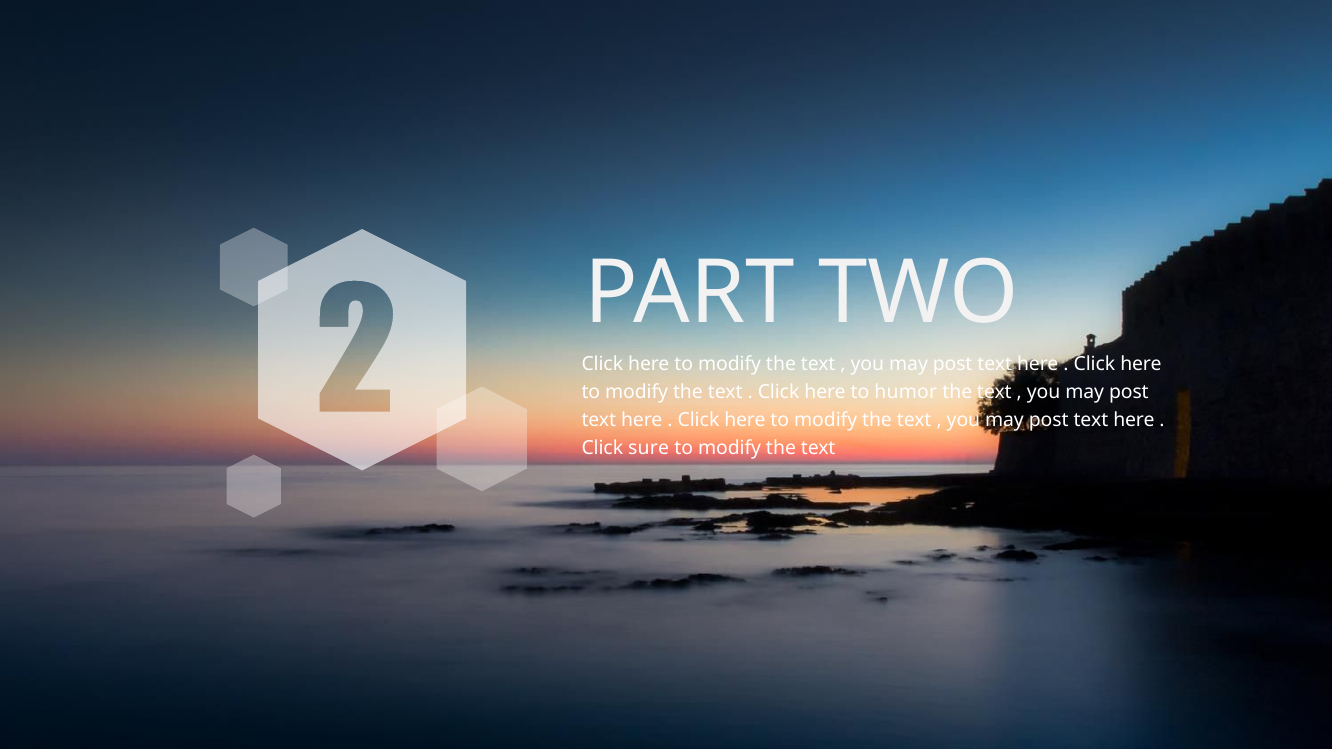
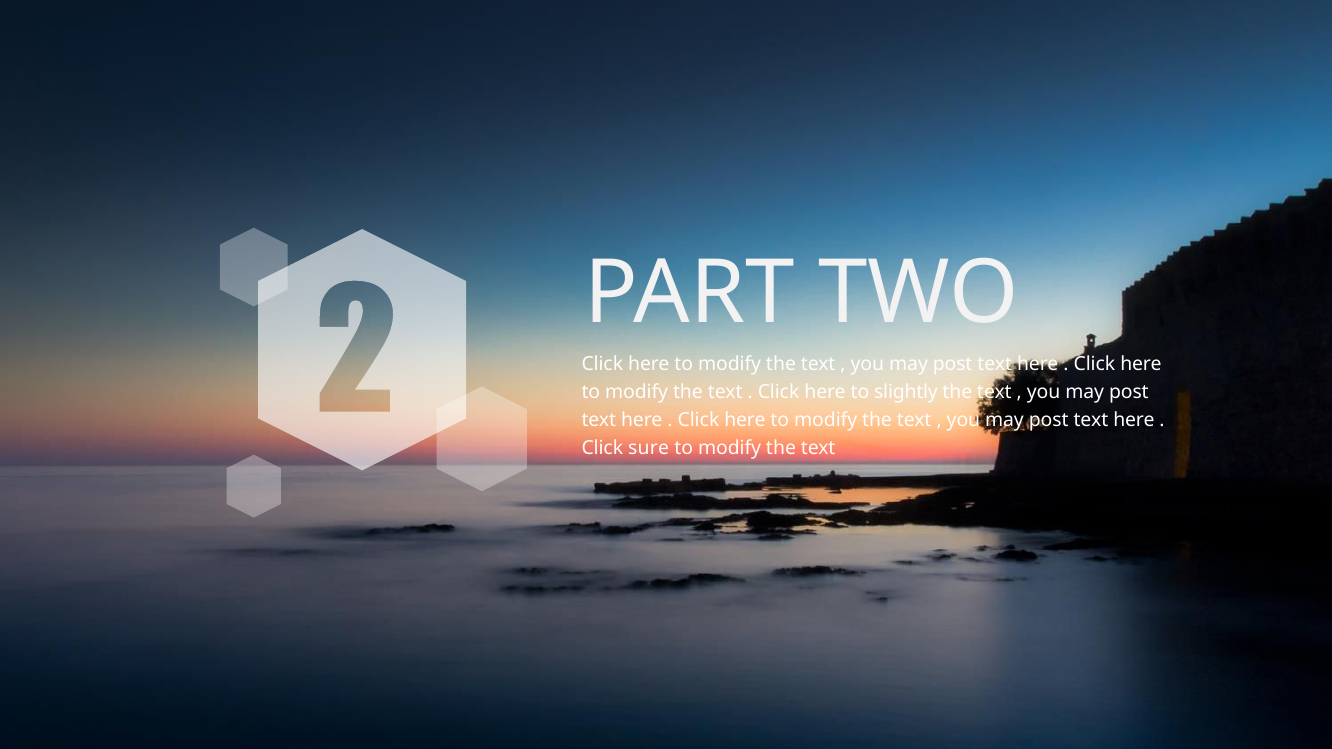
humor: humor -> slightly
